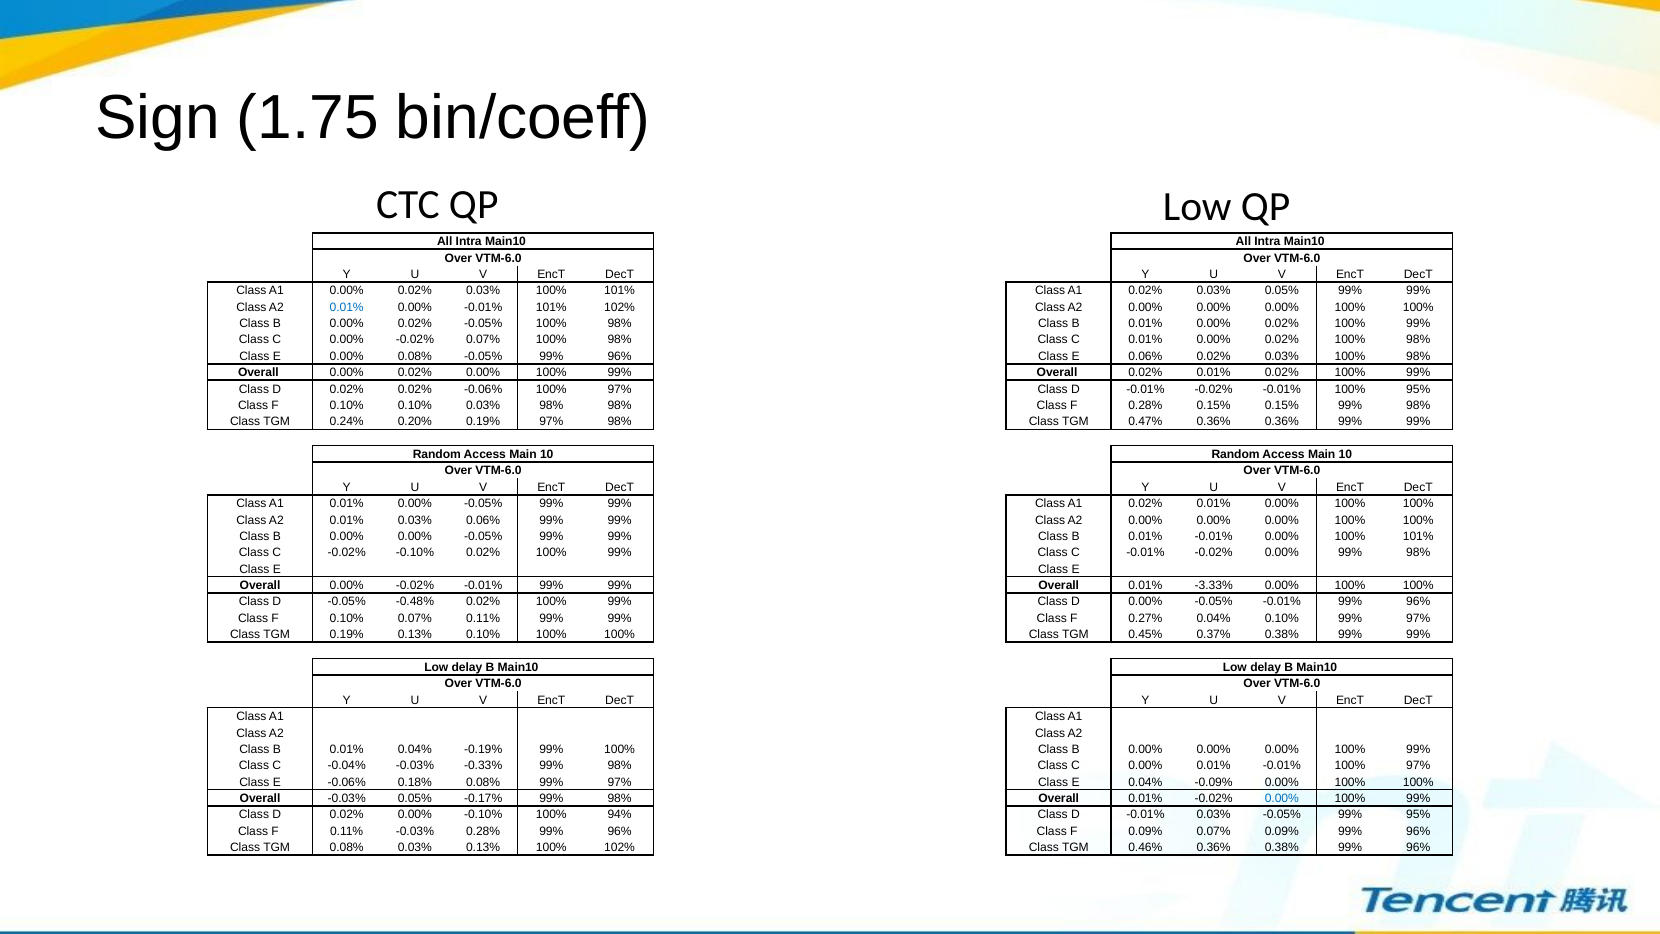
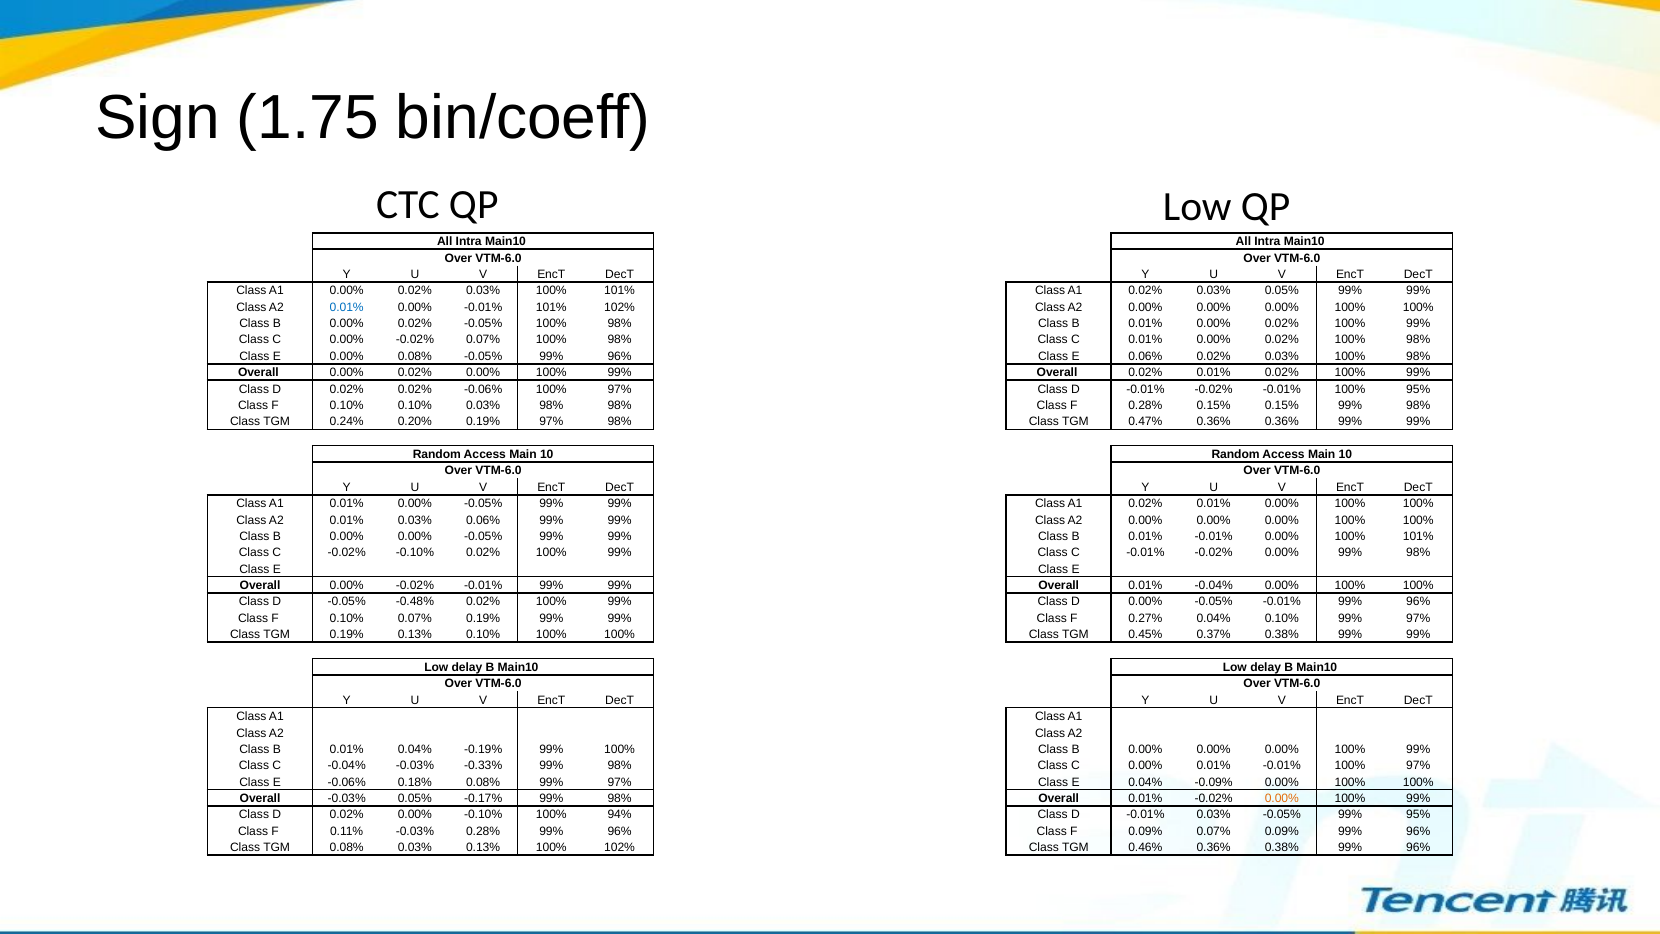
0.01% -3.33%: -3.33% -> -0.04%
0.07% 0.11%: 0.11% -> 0.19%
0.00% at (1282, 798) colour: blue -> orange
